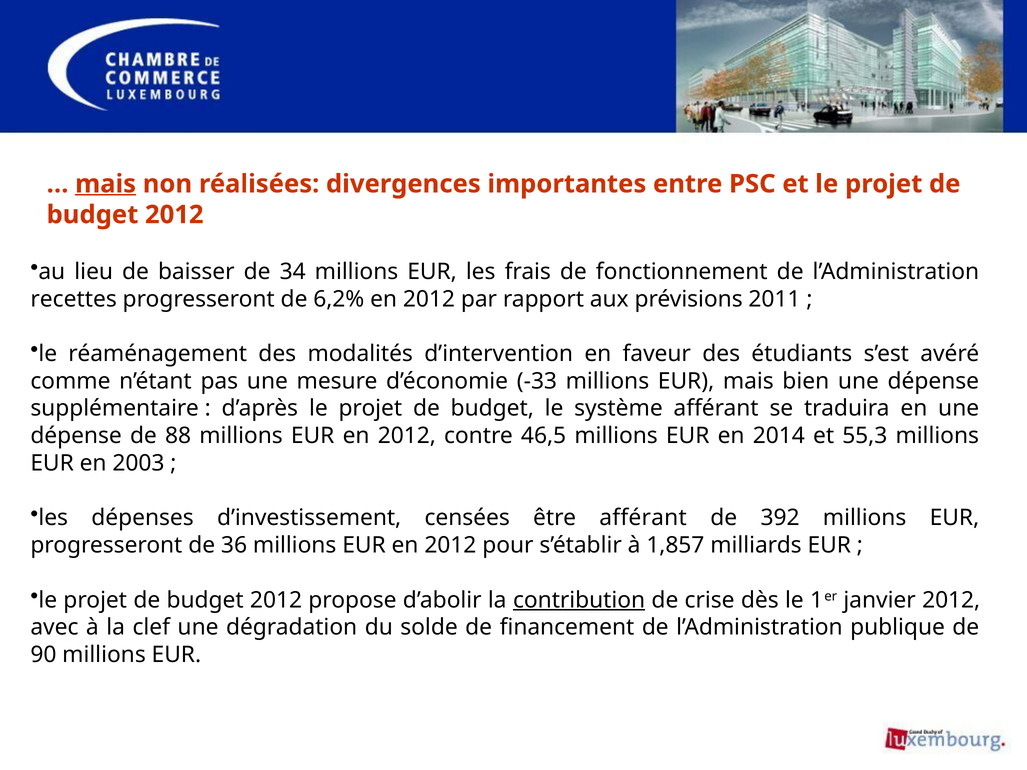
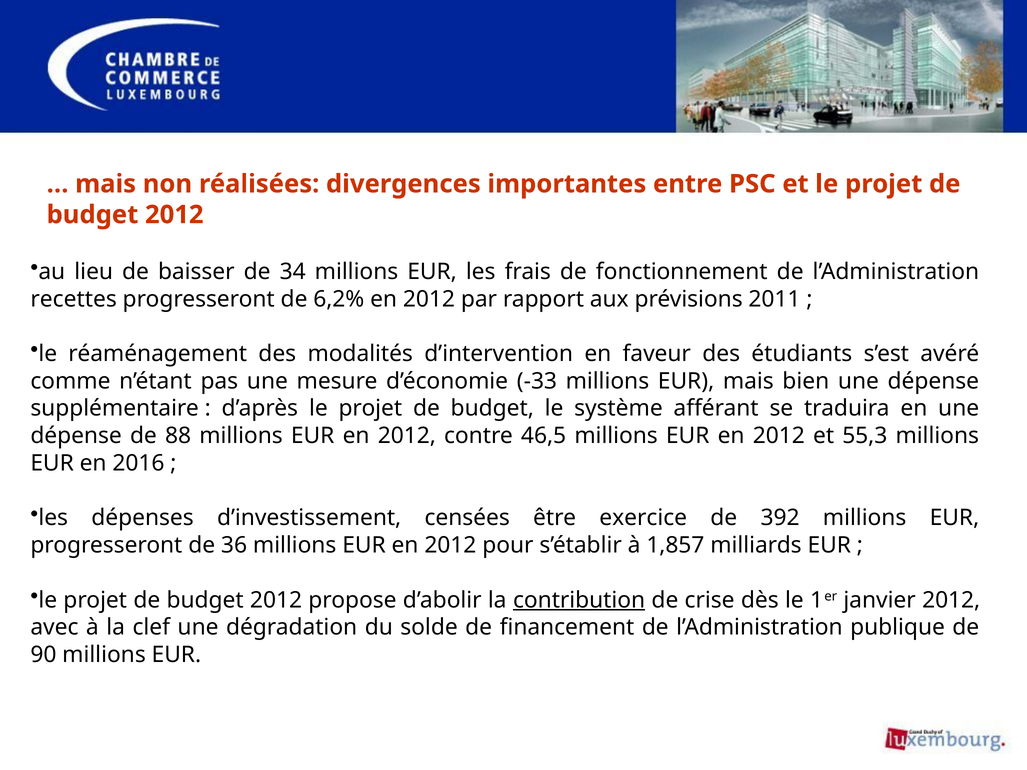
mais at (106, 184) underline: present -> none
2014 at (779, 436): 2014 -> 2012
2003: 2003 -> 2016
être afférant: afférant -> exercice
